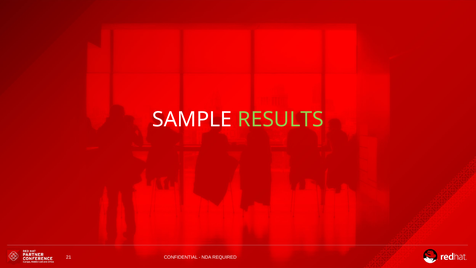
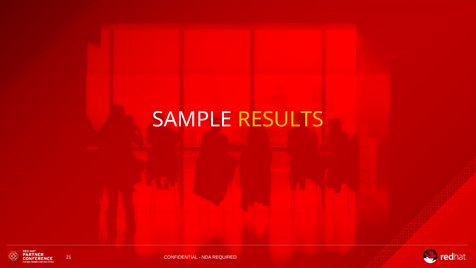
RESULTS colour: light green -> yellow
